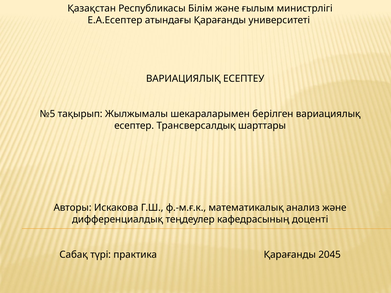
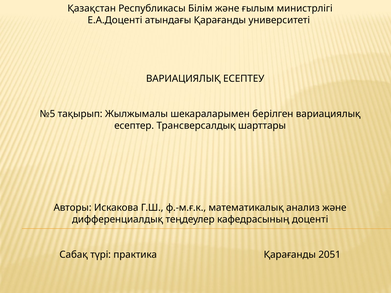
Е.А.Есептер: Е.А.Есептер -> Е.А.Доценті
2045: 2045 -> 2051
